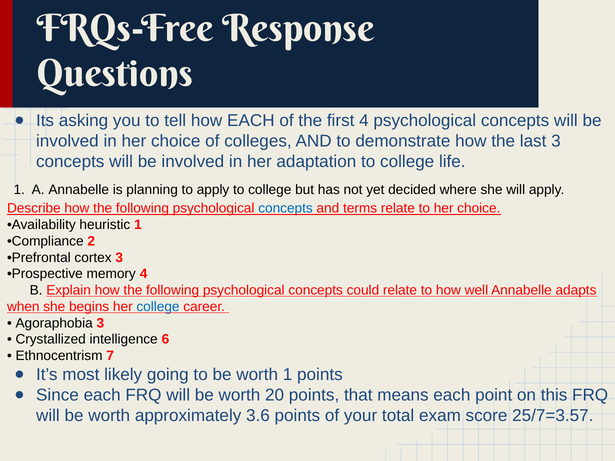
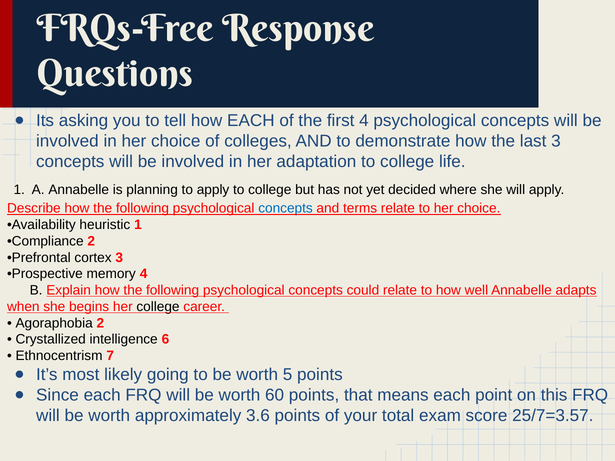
college at (158, 307) colour: blue -> black
Agoraphobia 3: 3 -> 2
worth 1: 1 -> 5
20: 20 -> 60
